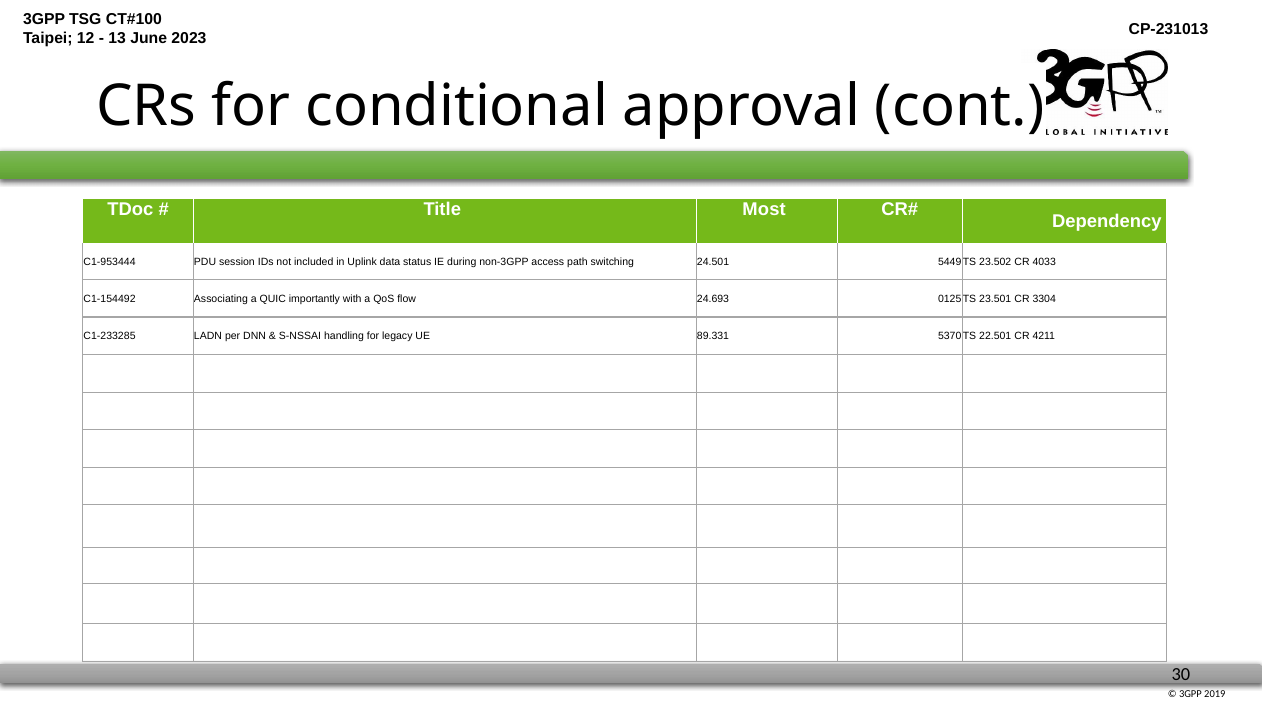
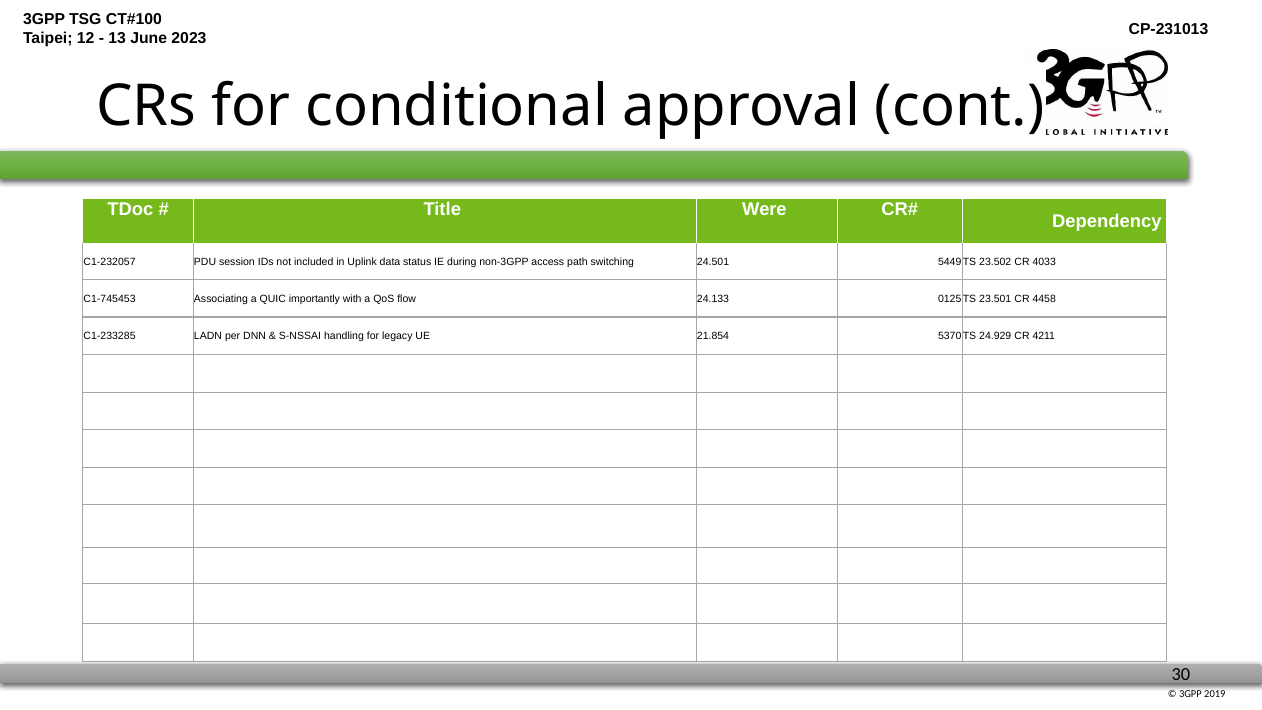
Most: Most -> Were
C1-953444: C1-953444 -> C1-232057
C1-154492: C1-154492 -> C1-745453
24.693: 24.693 -> 24.133
3304: 3304 -> 4458
89.331: 89.331 -> 21.854
22.501: 22.501 -> 24.929
